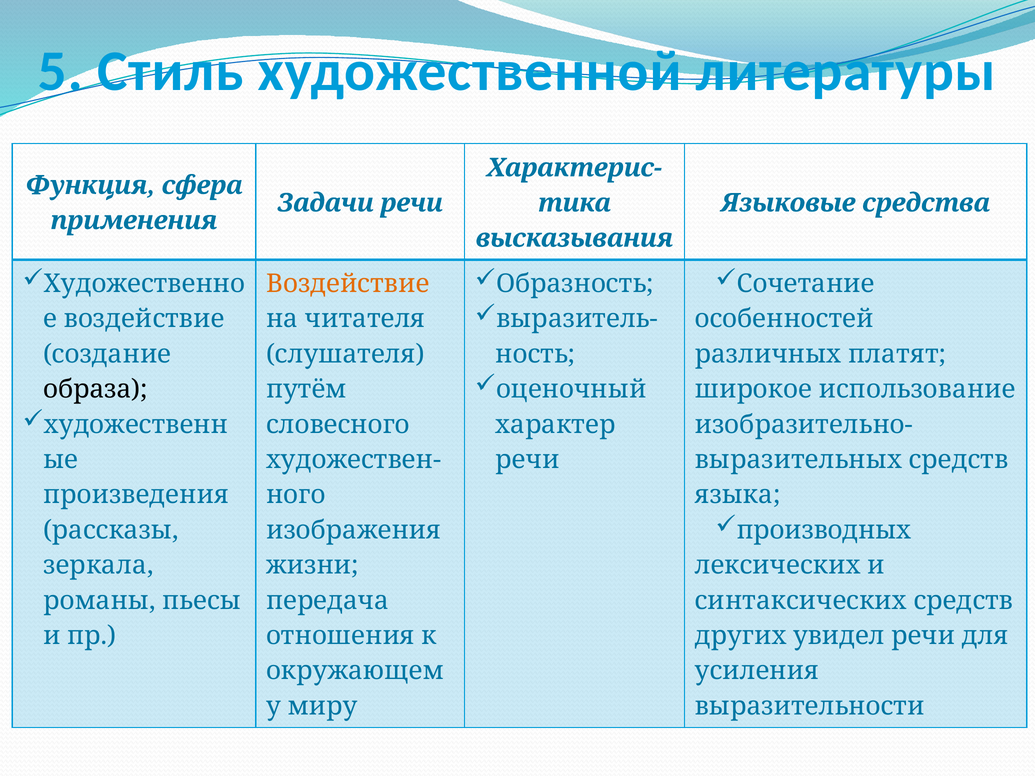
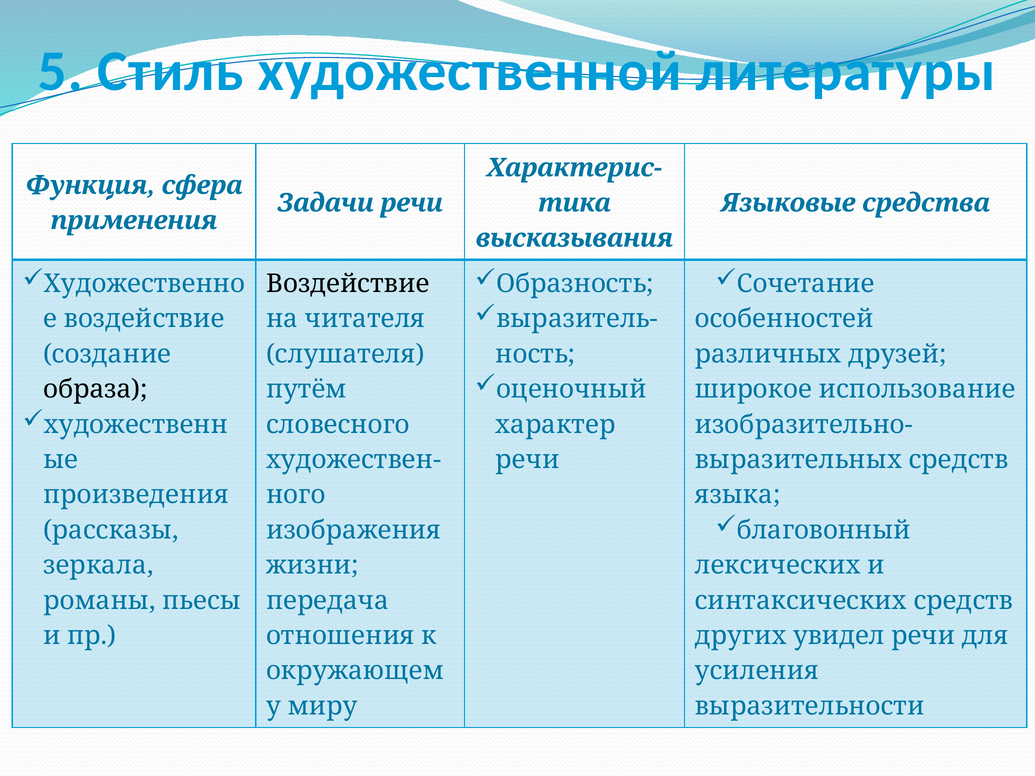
Воздействие at (348, 284) colour: orange -> black
платят: платят -> друзей
производных: производных -> благовонный
